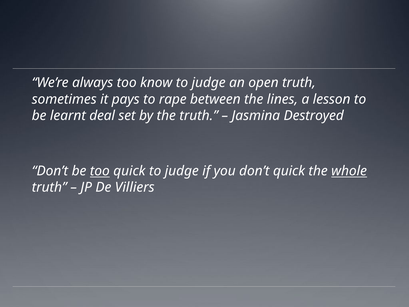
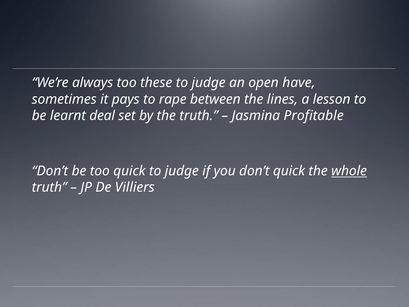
know: know -> these
open truth: truth -> have
Destroyed: Destroyed -> Profitable
too at (100, 171) underline: present -> none
